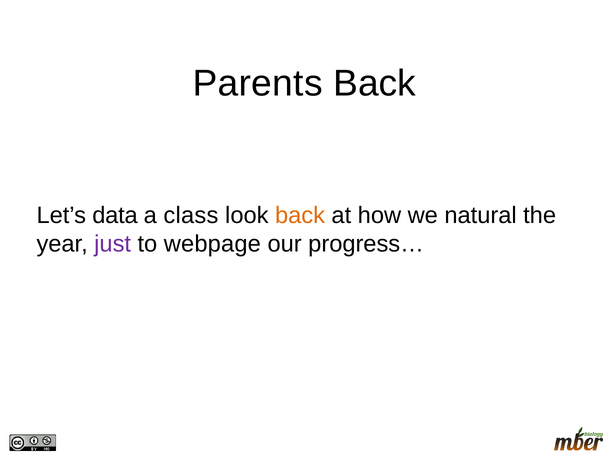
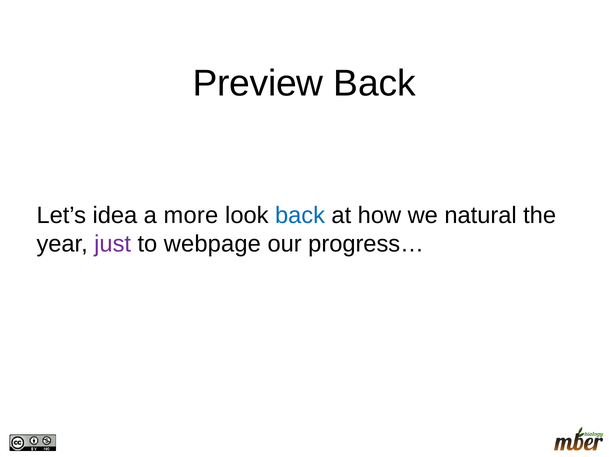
Parents: Parents -> Preview
data: data -> idea
class: class -> more
back at (300, 215) colour: orange -> blue
